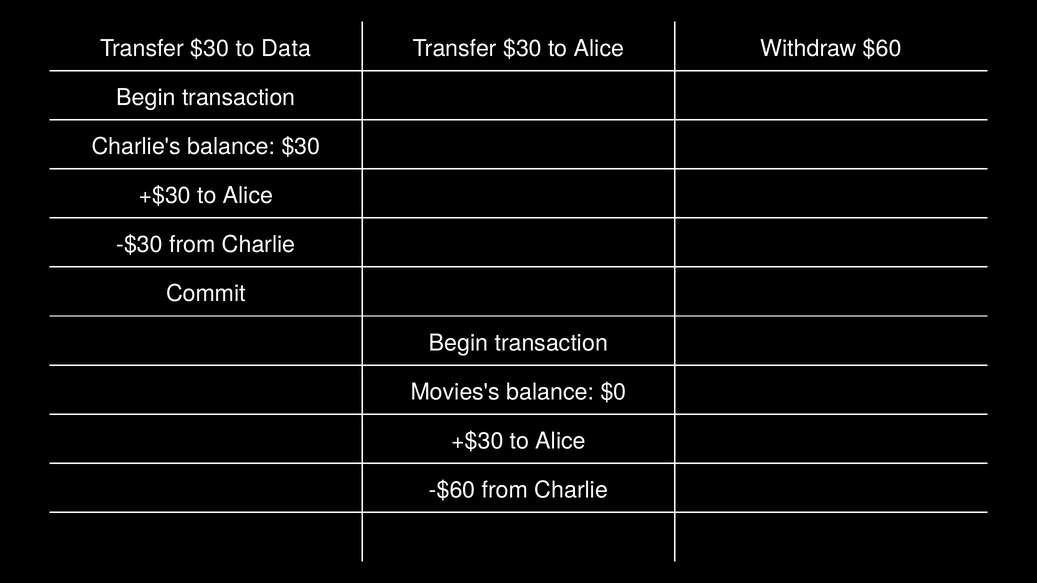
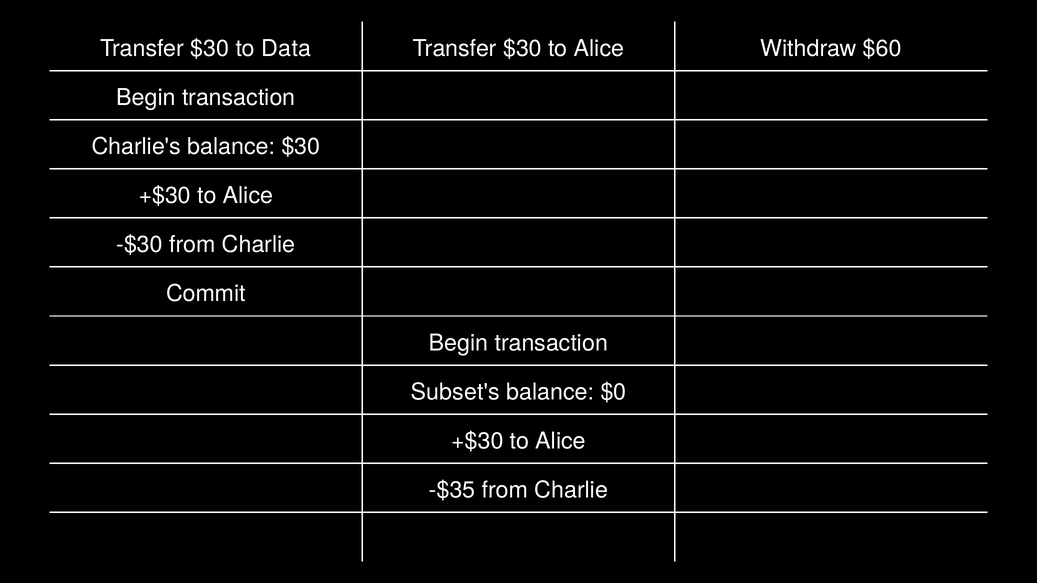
Movies's: Movies's -> Subset's
-$60: -$60 -> -$35
